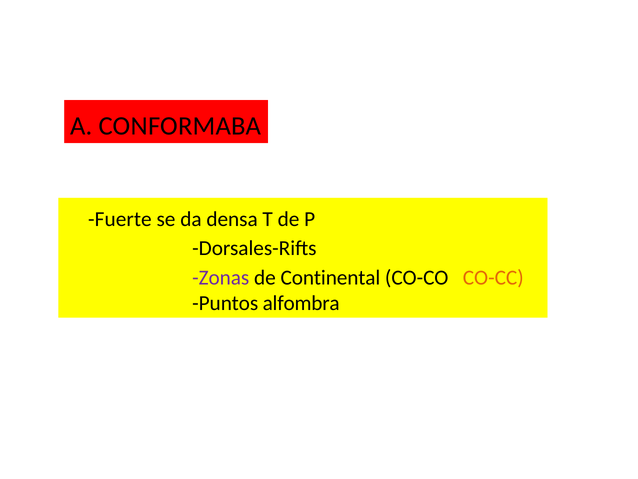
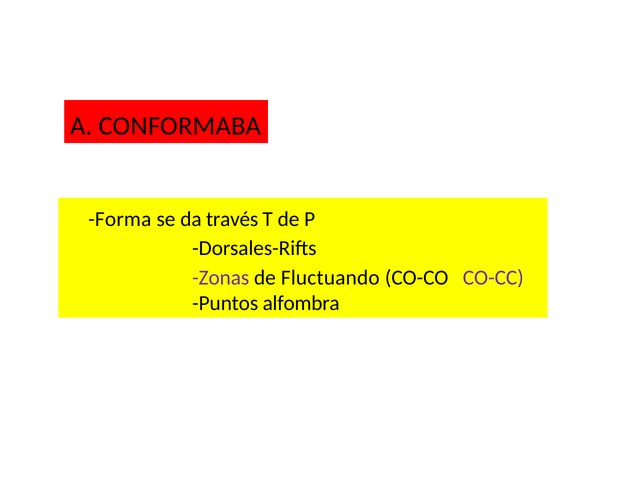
Fuerte: Fuerte -> Forma
densa: densa -> través
Continental: Continental -> Fluctuando
CO-CC colour: orange -> purple
